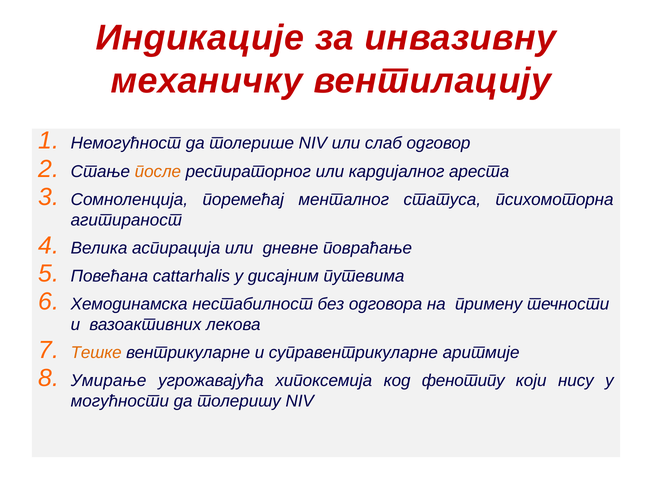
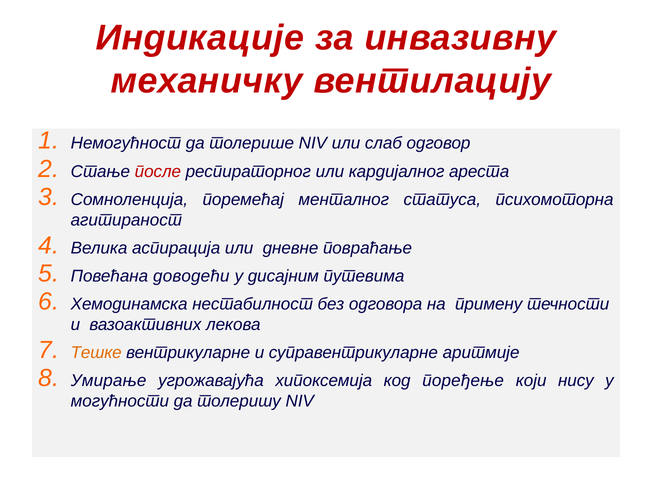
после colour: orange -> red
cattarhalis: cattarhalis -> доводећи
фенотипу: фенотипу -> поређење
